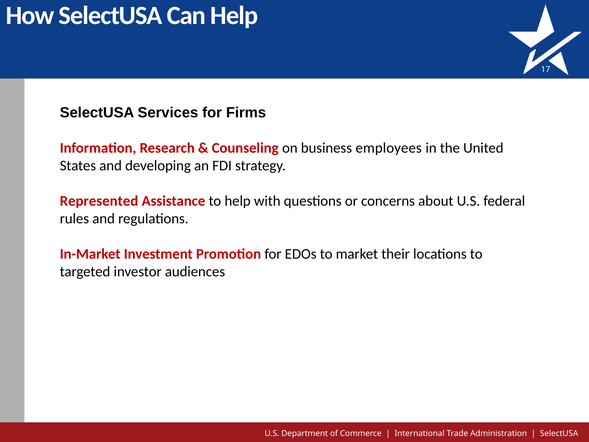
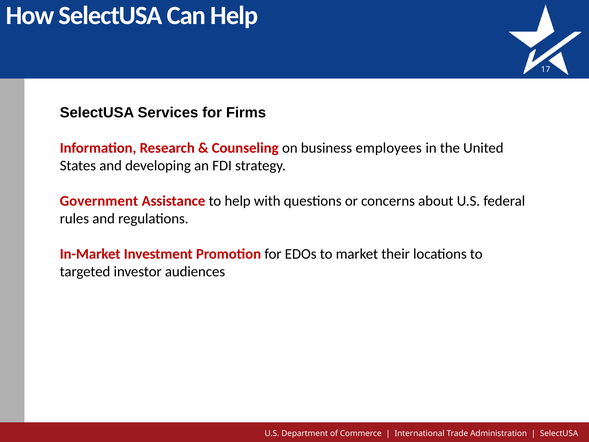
Represented: Represented -> Government
